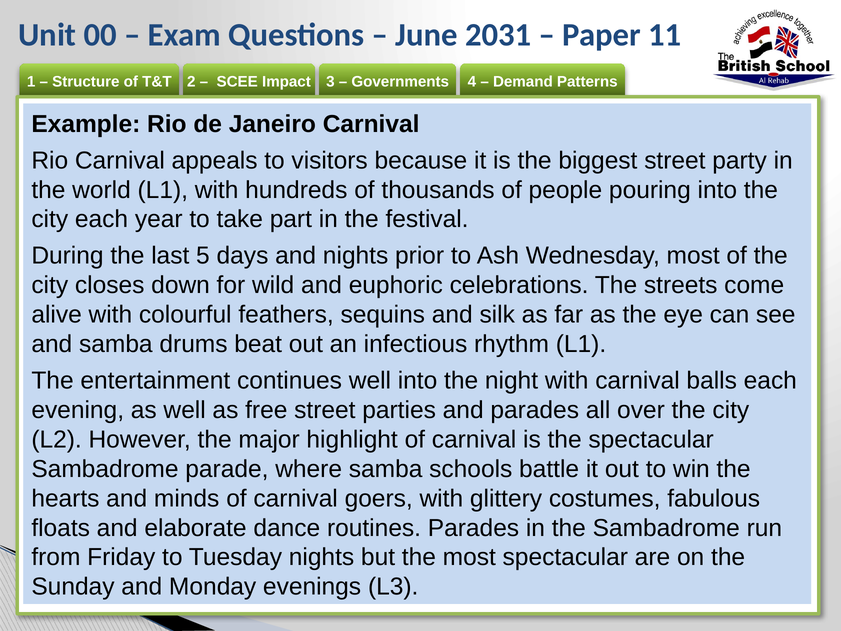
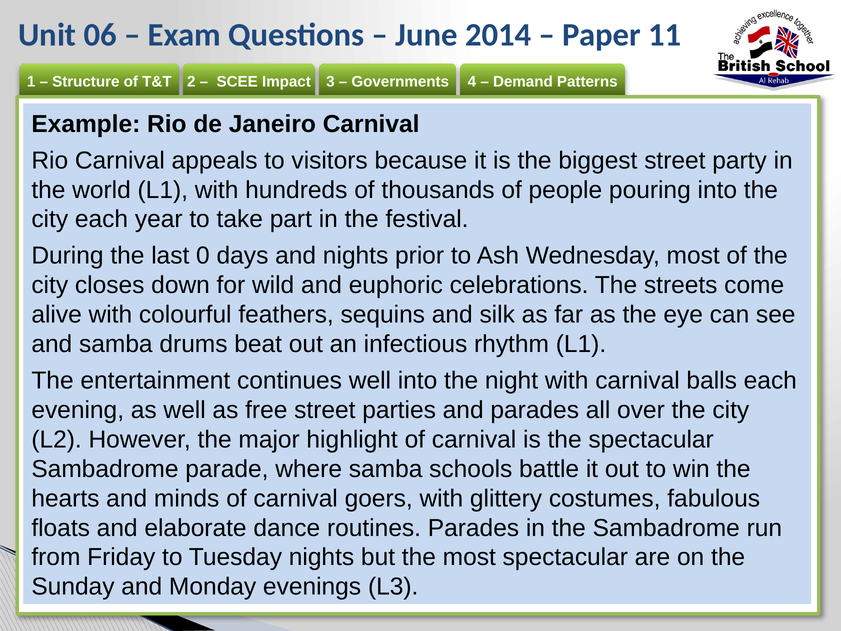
00: 00 -> 06
2031: 2031 -> 2014
5: 5 -> 0
